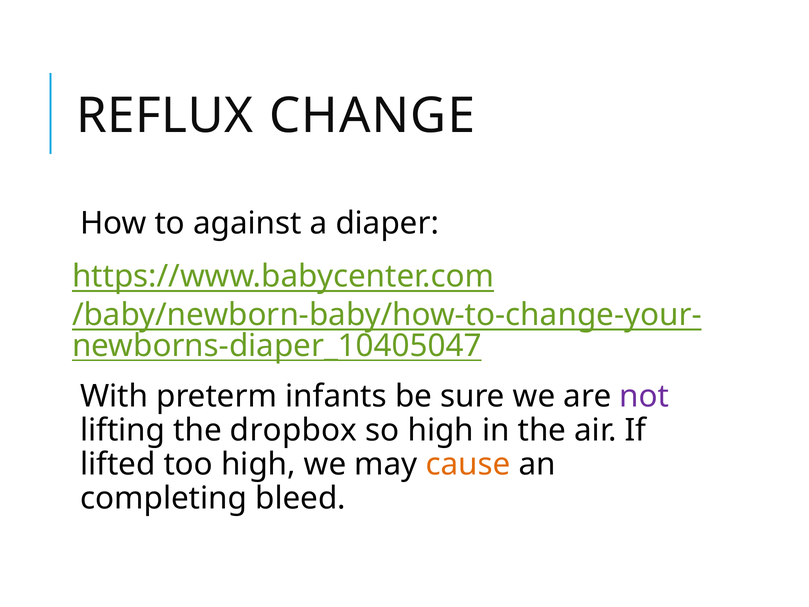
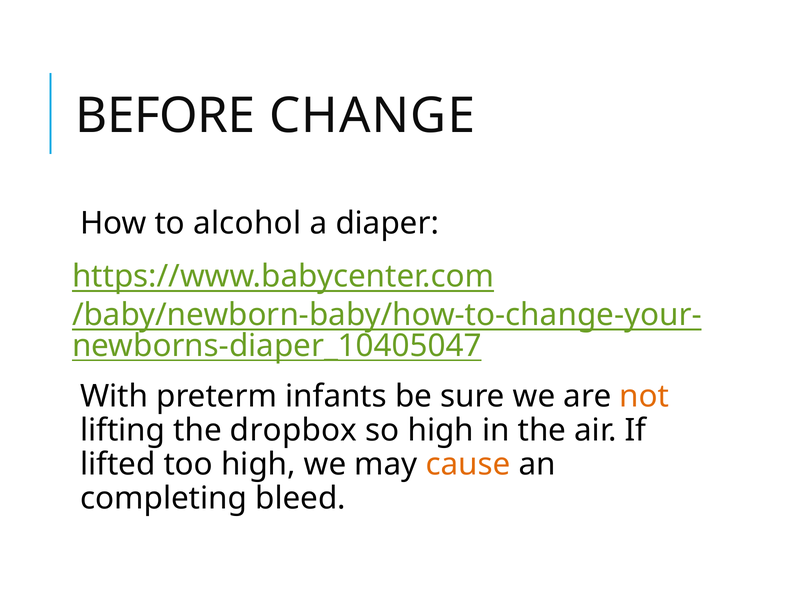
REFLUX: REFLUX -> BEFORE
against: against -> alcohol
not colour: purple -> orange
